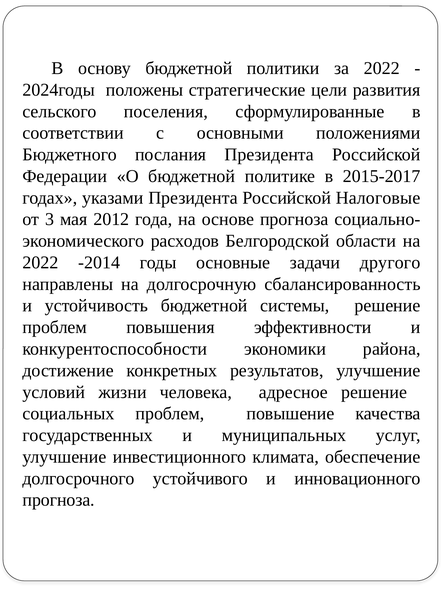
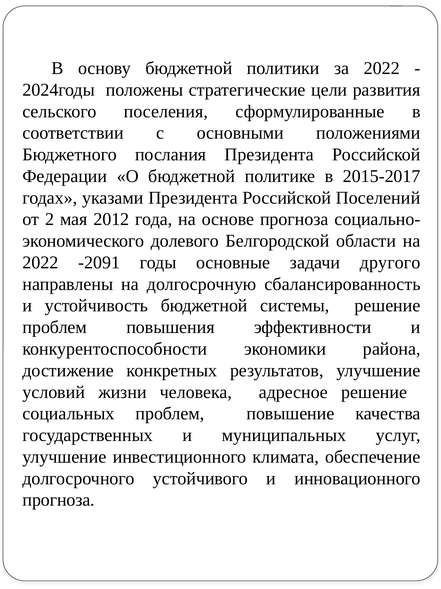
Налоговые: Налоговые -> Поселений
3: 3 -> 2
расходов: расходов -> долевого
-2014: -2014 -> -2091
